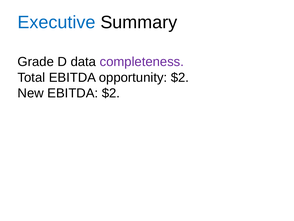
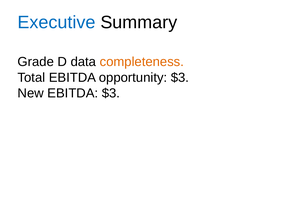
completeness colour: purple -> orange
opportunity $2: $2 -> $3
EBITDA $2: $2 -> $3
